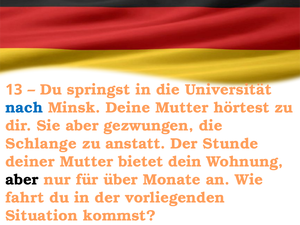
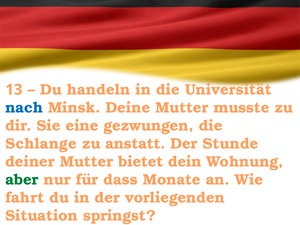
springst: springst -> handeln
hörtest: hörtest -> musste
Sie aber: aber -> eine
aber at (22, 180) colour: black -> green
über: über -> dass
kommst: kommst -> springst
